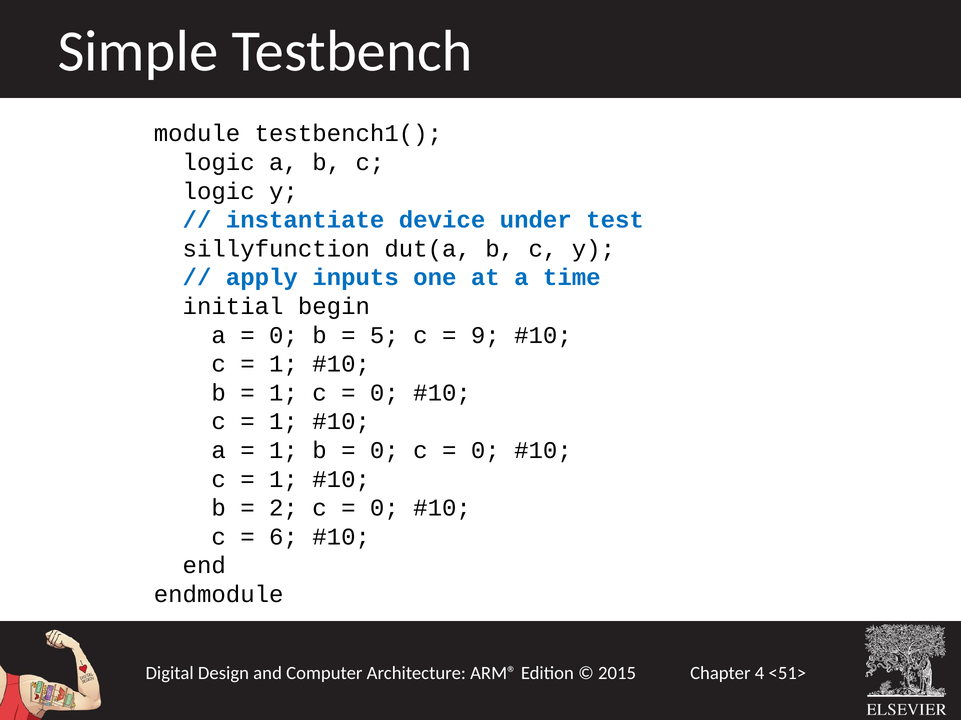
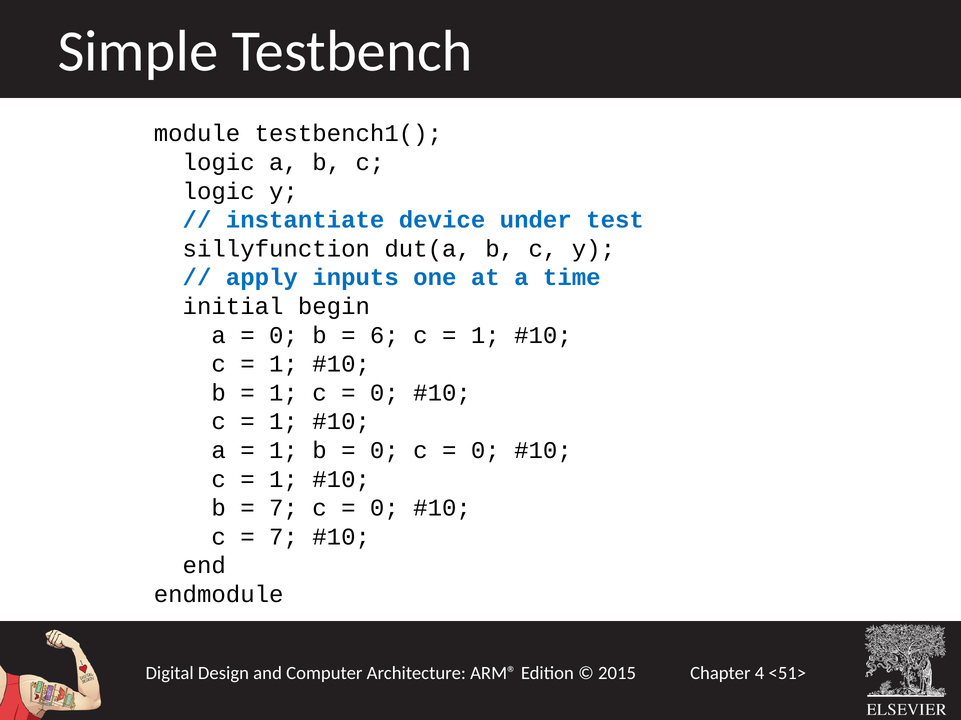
5: 5 -> 6
9 at (485, 335): 9 -> 1
2 at (283, 508): 2 -> 7
6 at (283, 537): 6 -> 7
